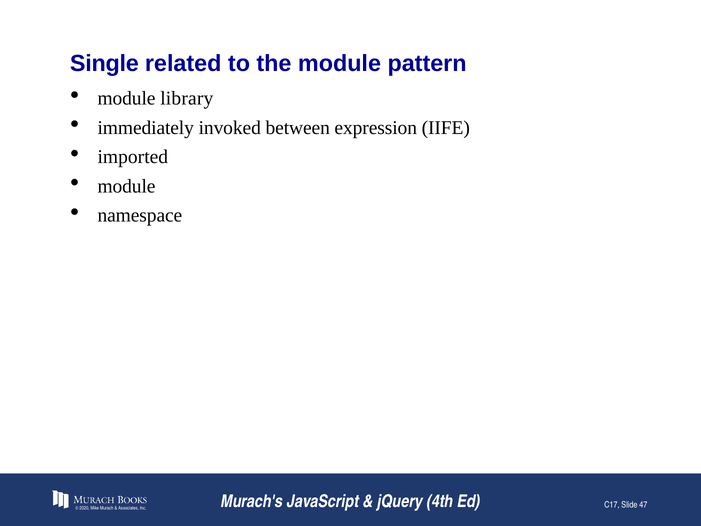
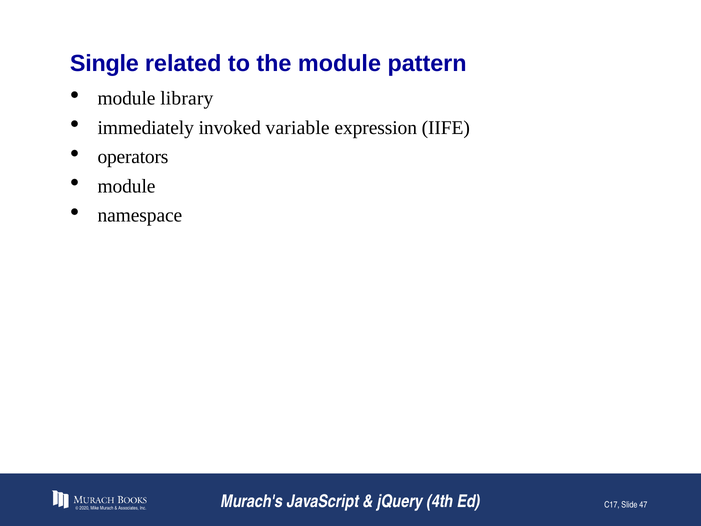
between: between -> variable
imported: imported -> operators
